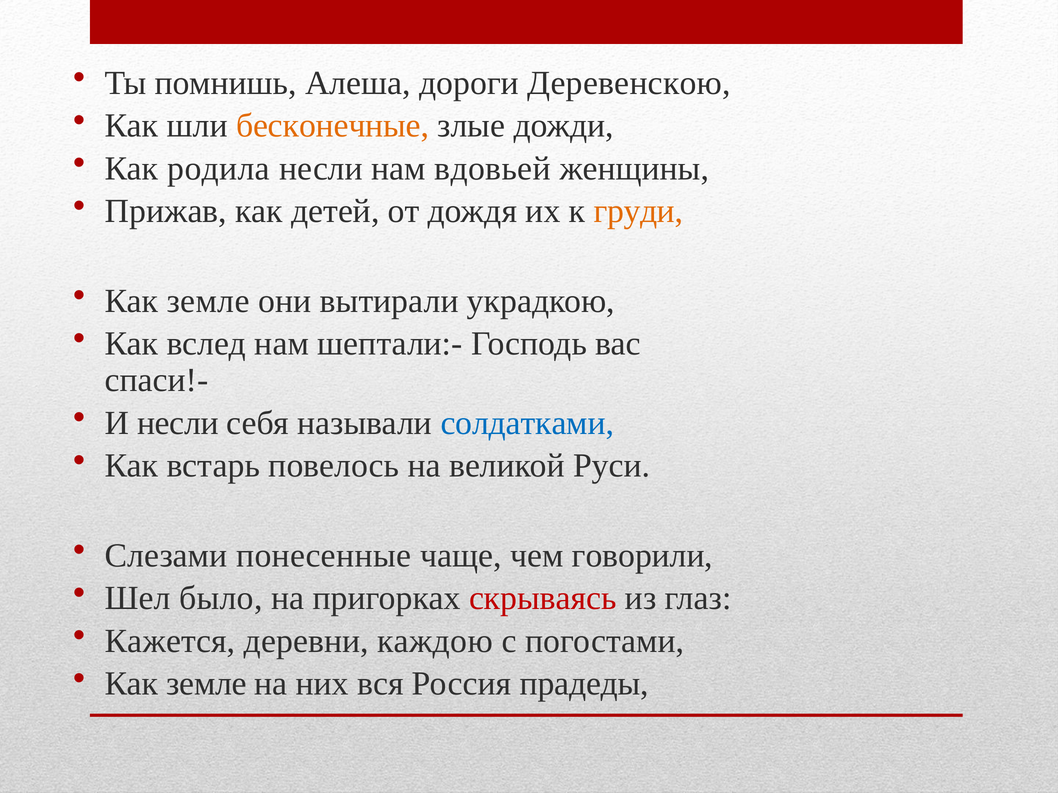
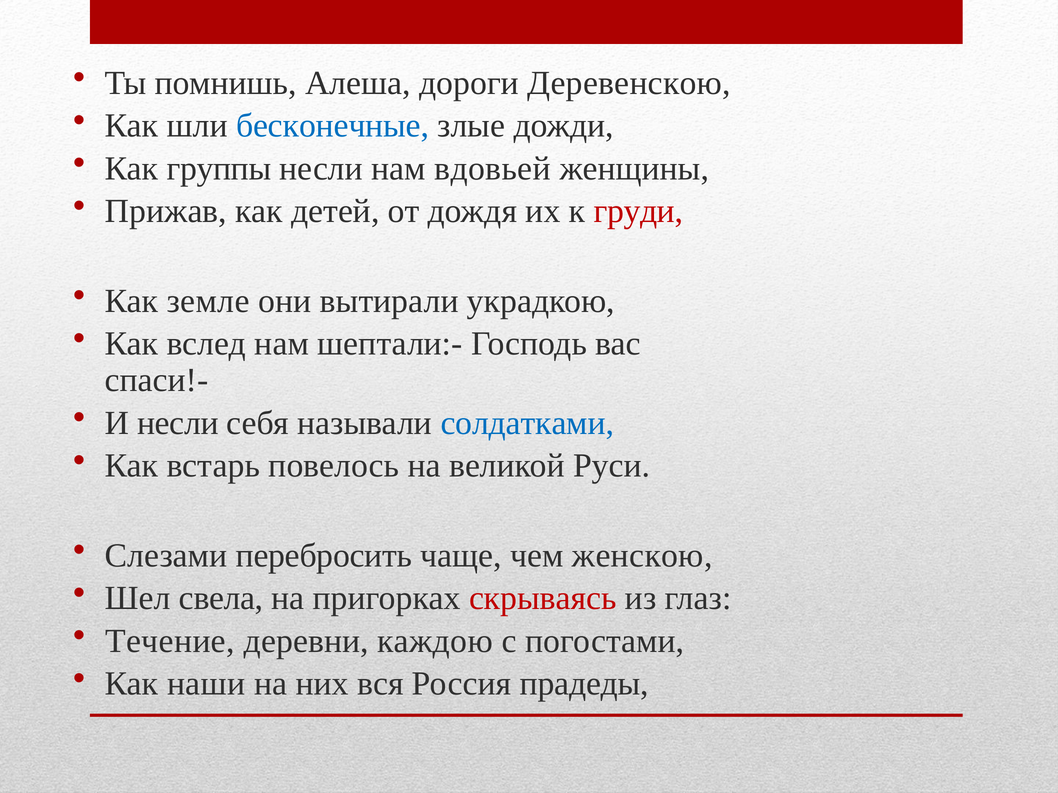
бесконечные colour: orange -> blue
родила: родила -> группы
груди colour: orange -> red
понесенные: понесенные -> перебросить
говорили: говорили -> женскою
было: было -> свела
Кажется: Кажется -> Течение
земле at (206, 684): земле -> наши
